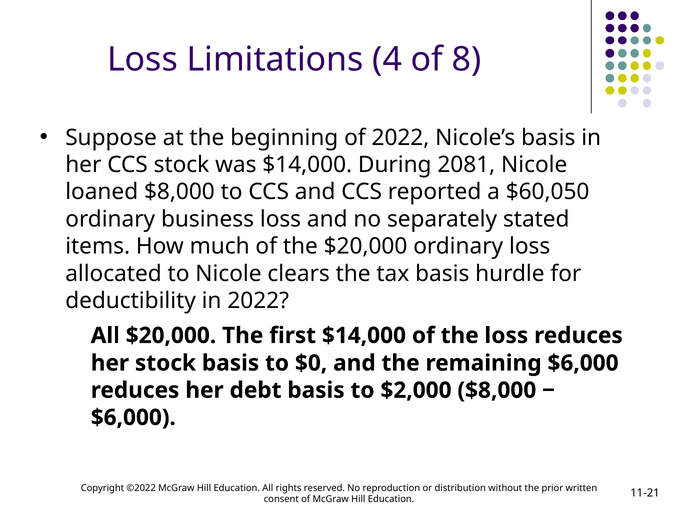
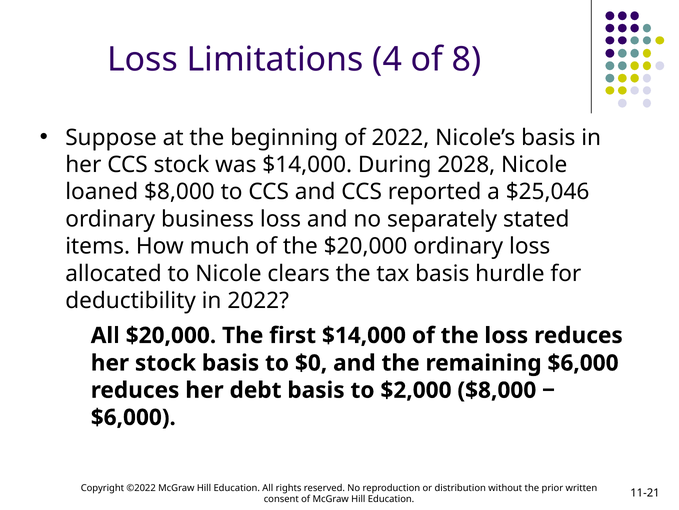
2081: 2081 -> 2028
$60,050: $60,050 -> $25,046
